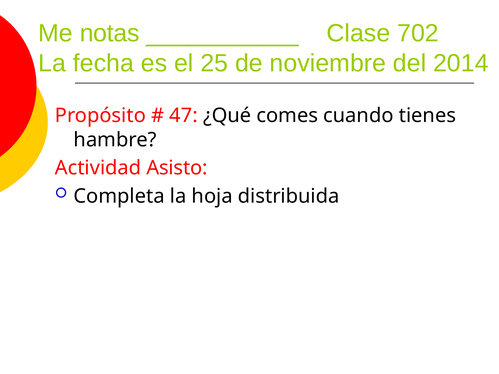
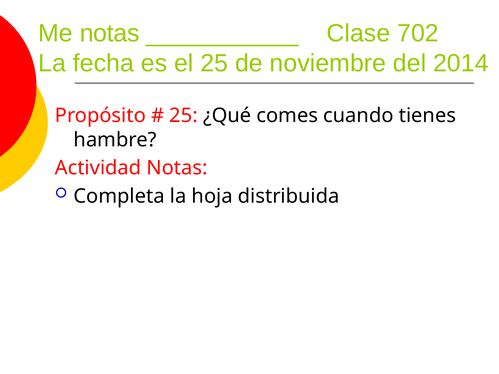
47 at (184, 116): 47 -> 25
Actividad Asisto: Asisto -> Notas
